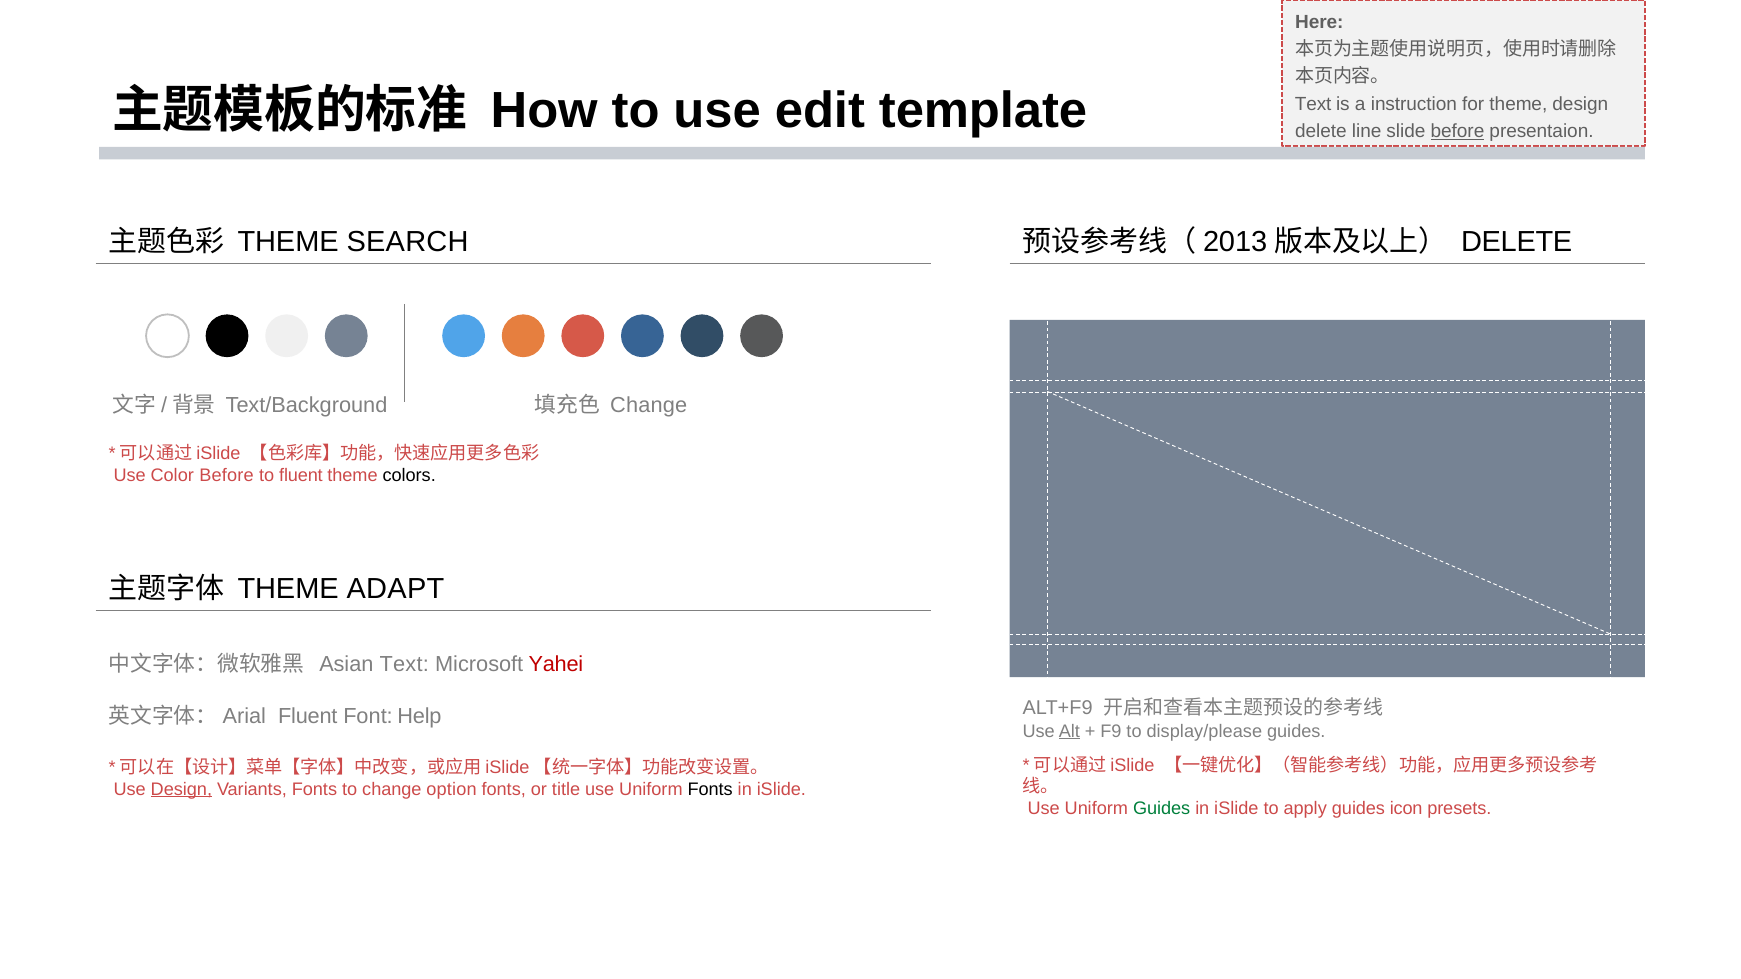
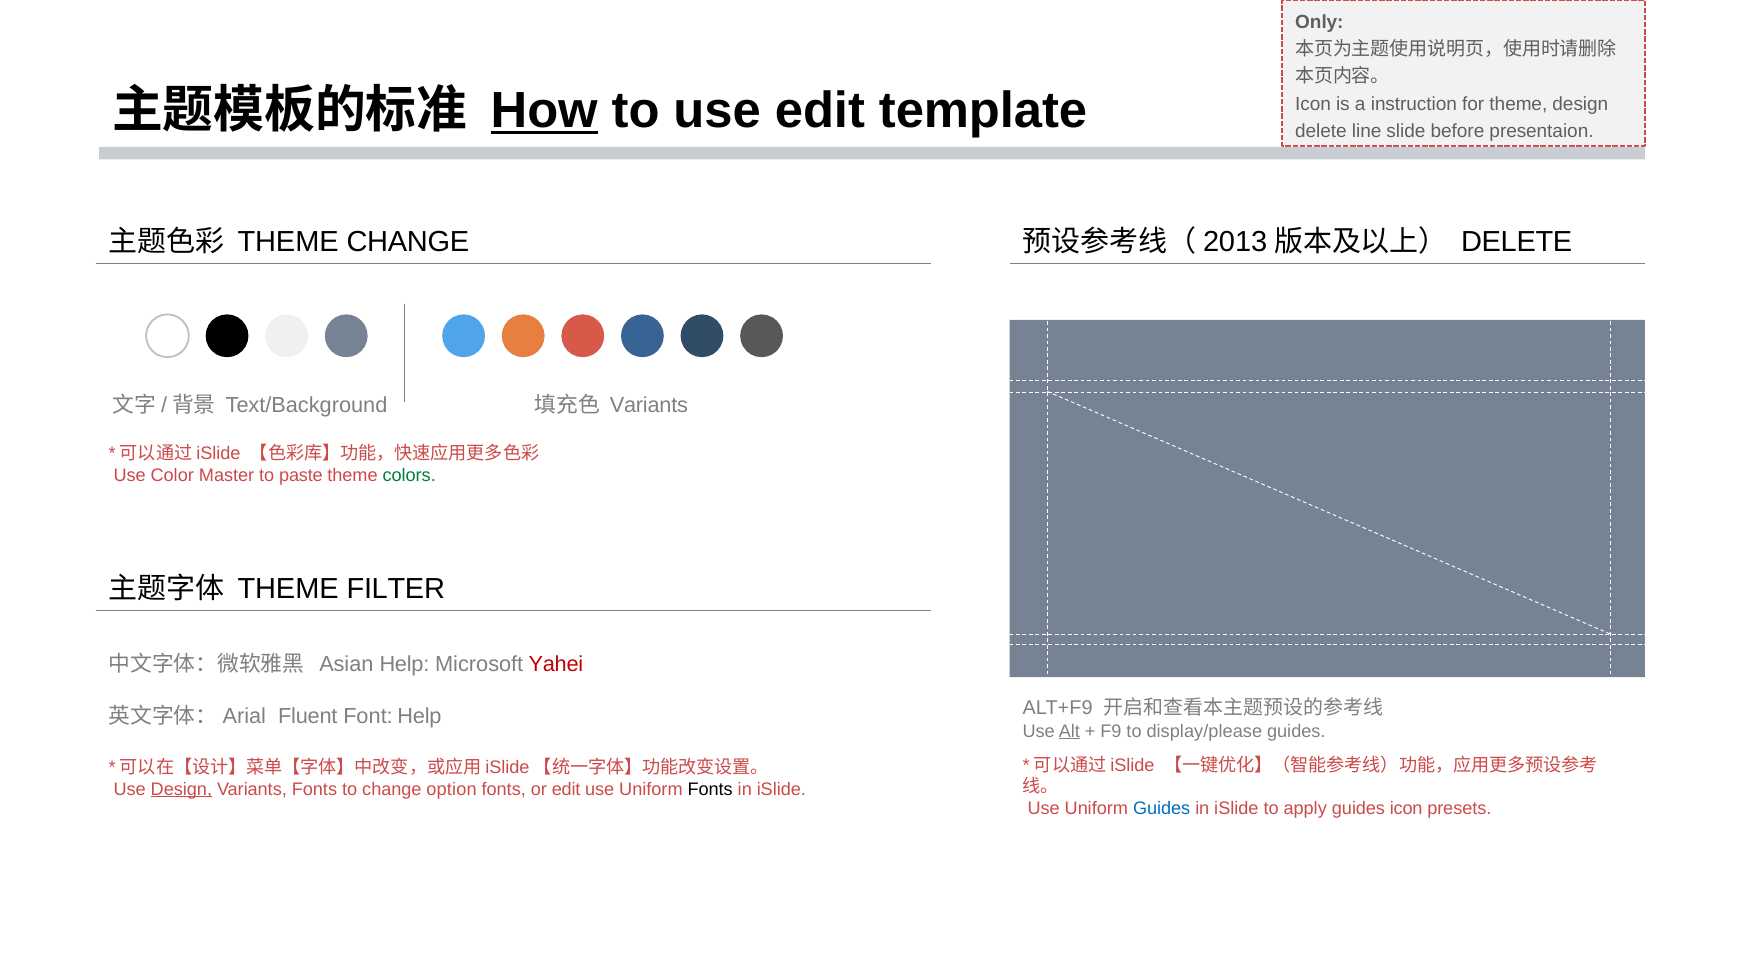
Here: Here -> Only
How underline: none -> present
Text at (1313, 104): Text -> Icon
before at (1457, 131) underline: present -> none
THEME SEARCH: SEARCH -> CHANGE
Change at (649, 405): Change -> Variants
Color Before: Before -> Master
to fluent: fluent -> paste
colors colour: black -> green
ADAPT: ADAPT -> FILTER
Asian Text: Text -> Help
or title: title -> edit
Guides at (1162, 809) colour: green -> blue
